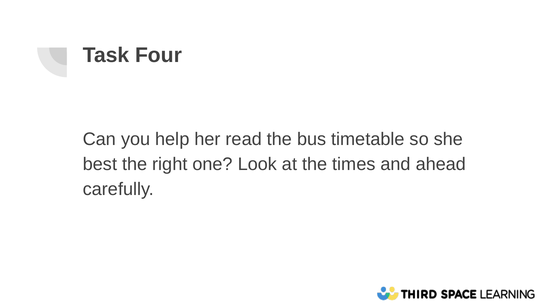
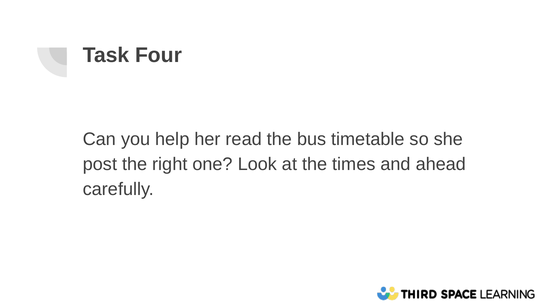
best: best -> post
